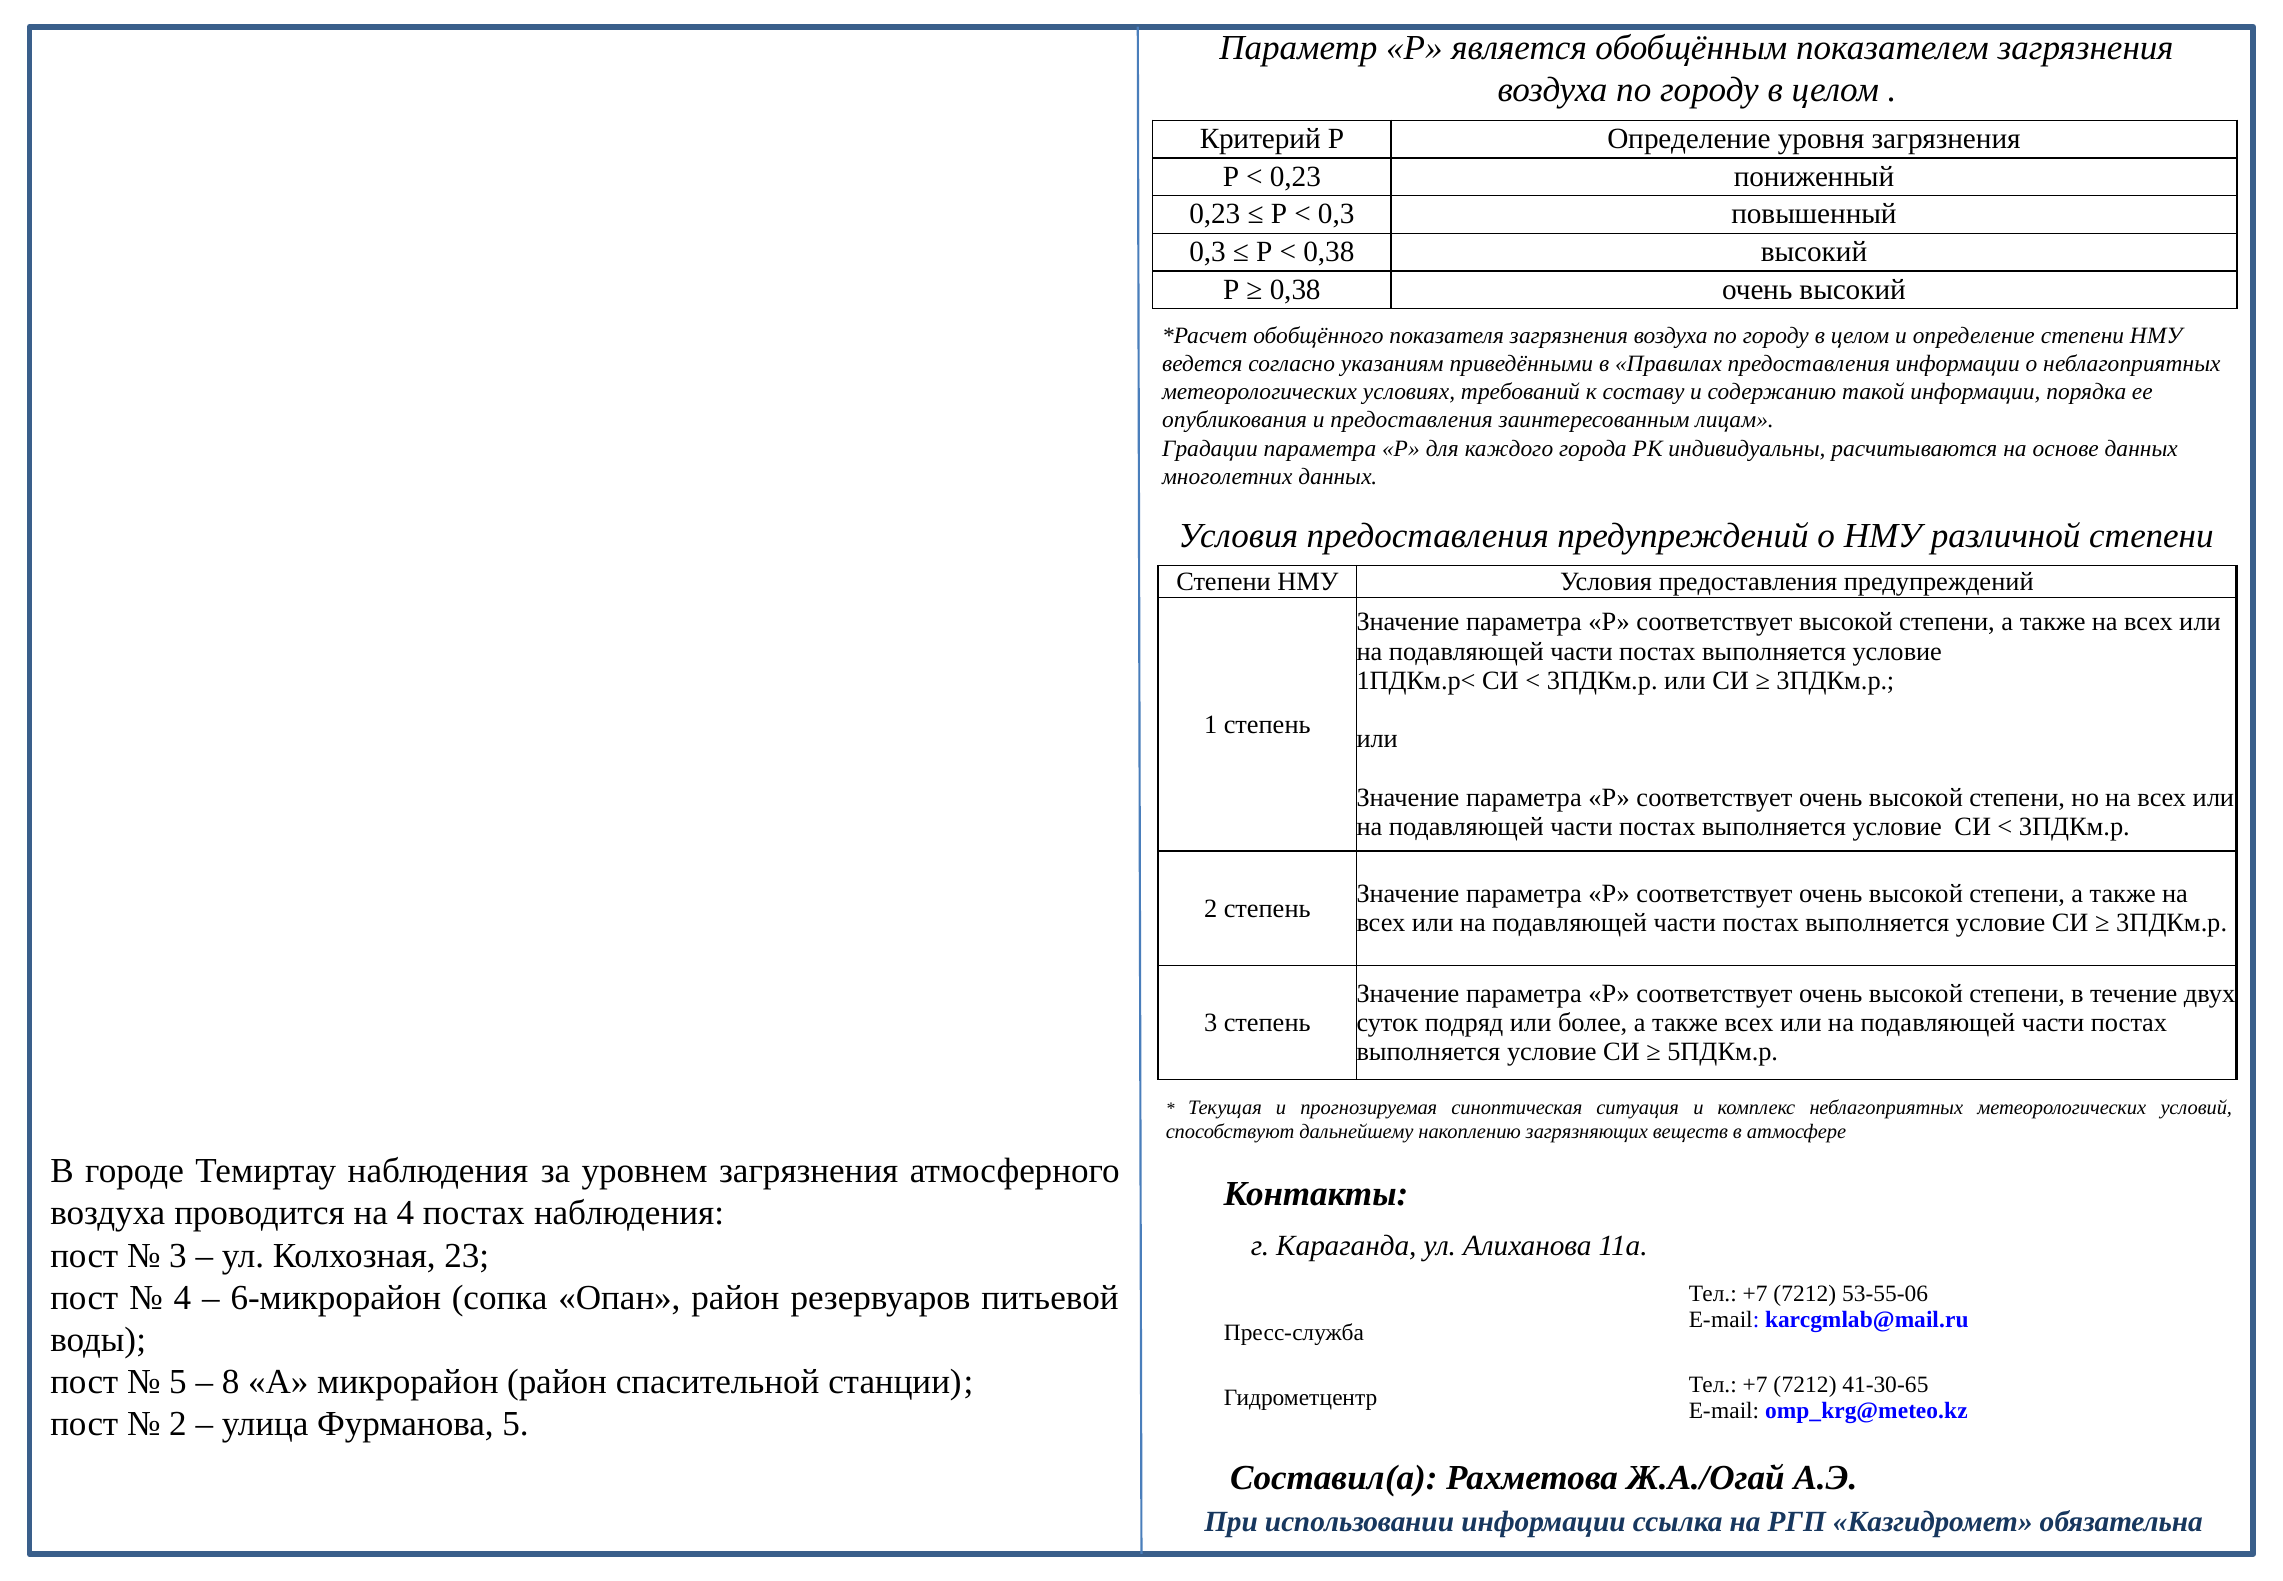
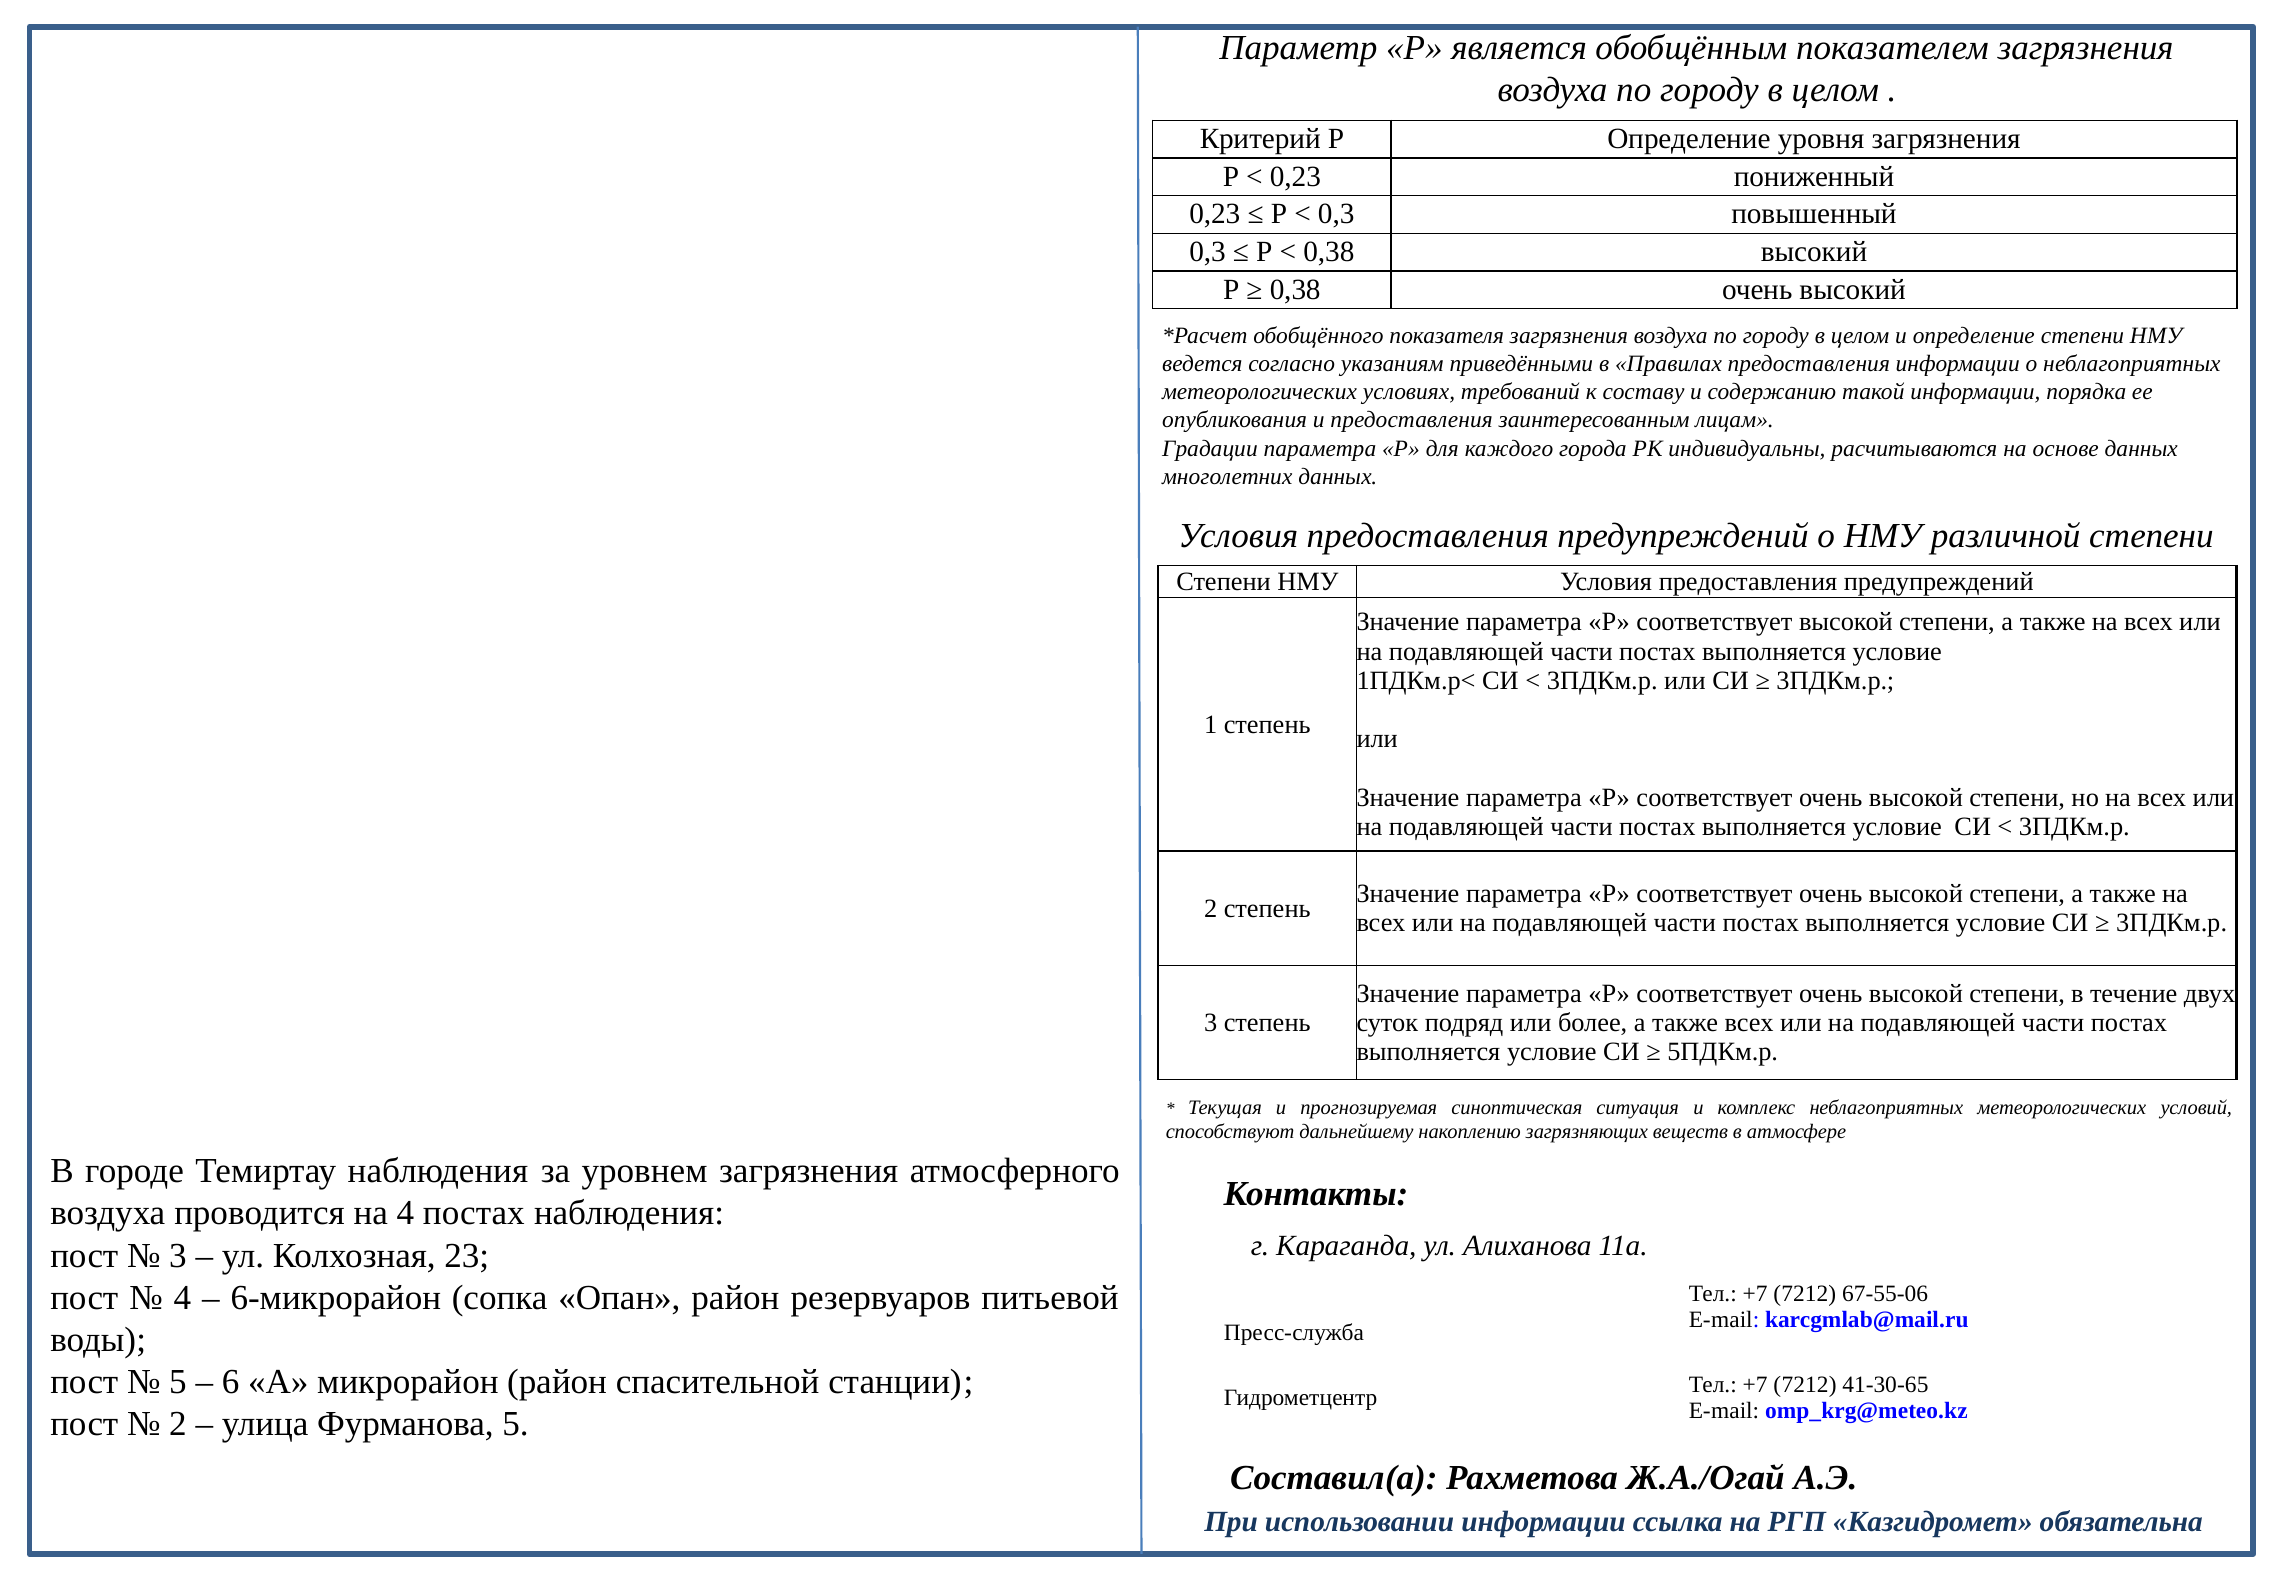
53-55-06: 53-55-06 -> 67-55-06
8: 8 -> 6
